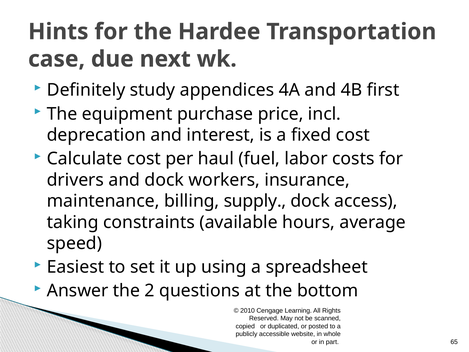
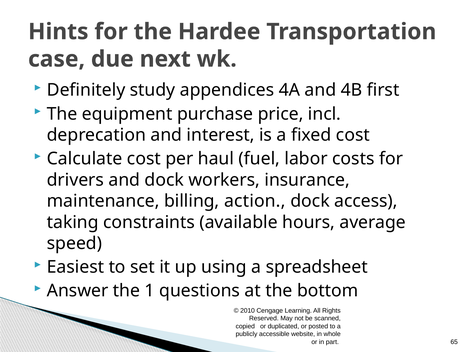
supply: supply -> action
2: 2 -> 1
